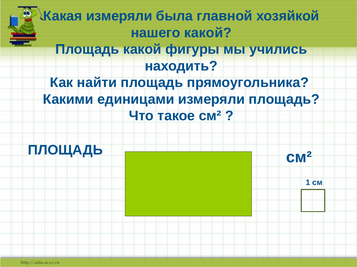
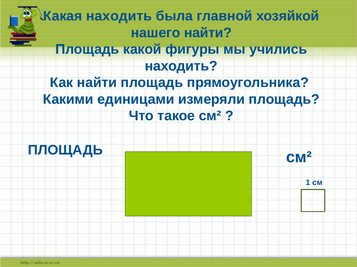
Какая измеряли: измеряли -> находить
нашего какой: какой -> найти
